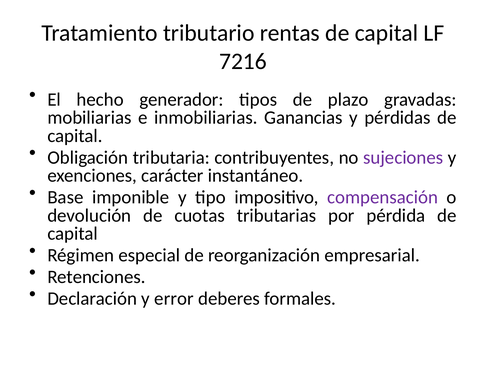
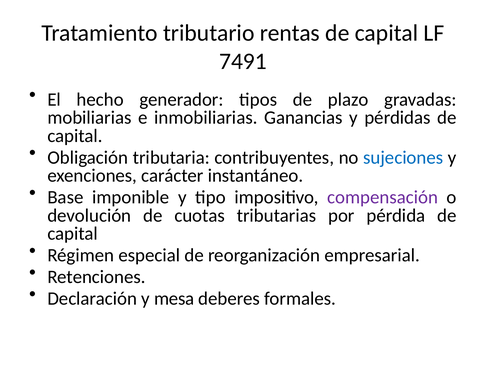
7216: 7216 -> 7491
sujeciones colour: purple -> blue
error: error -> mesa
